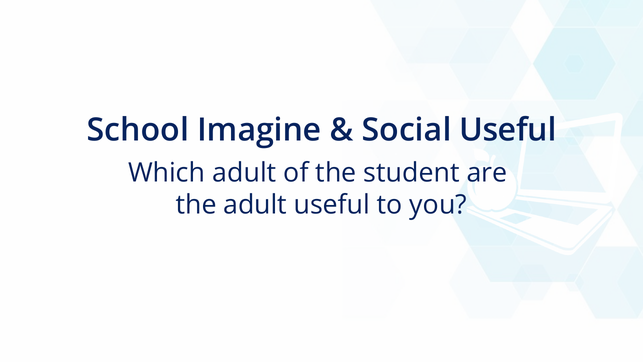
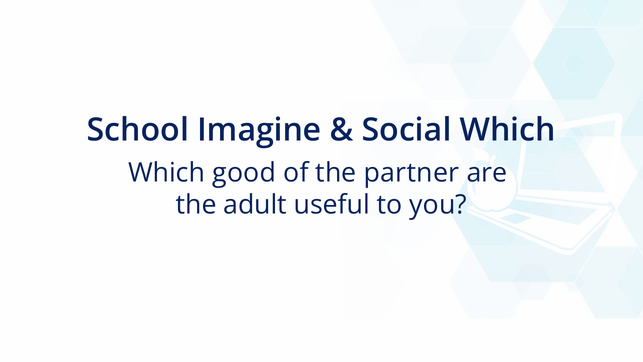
Social Useful: Useful -> Which
Which adult: adult -> good
student: student -> partner
